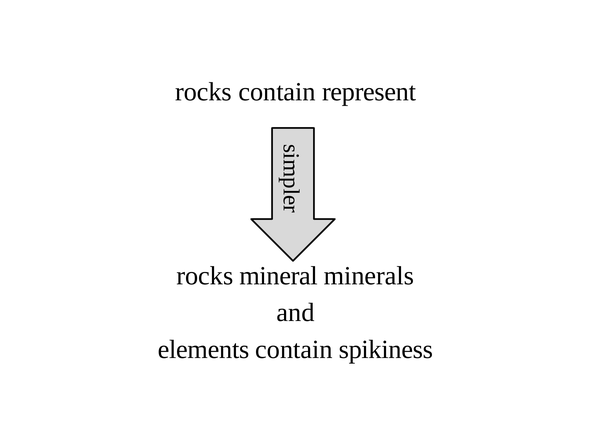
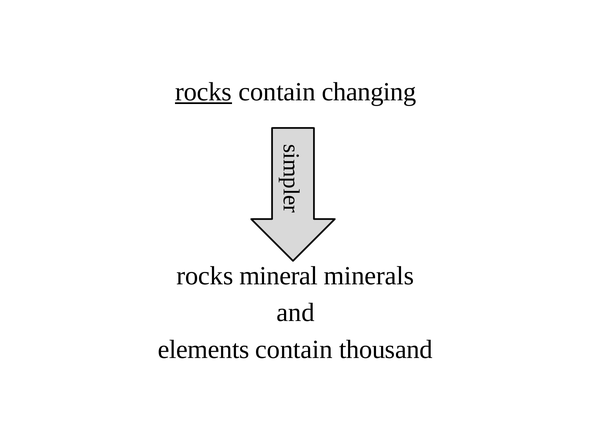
rocks at (203, 92) underline: none -> present
represent: represent -> changing
spikiness: spikiness -> thousand
